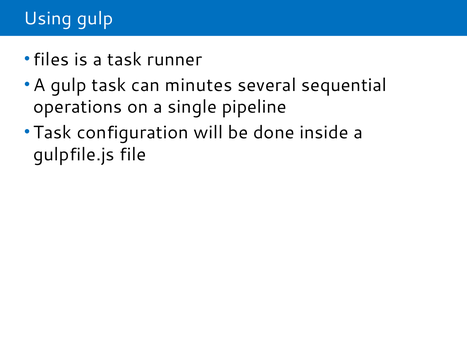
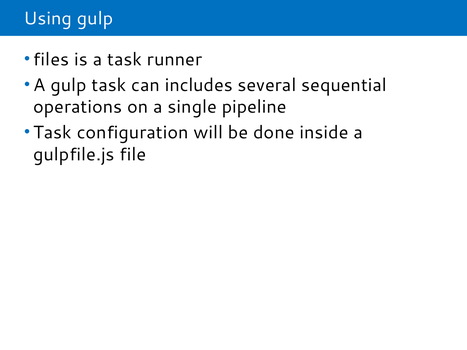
minutes: minutes -> includes
